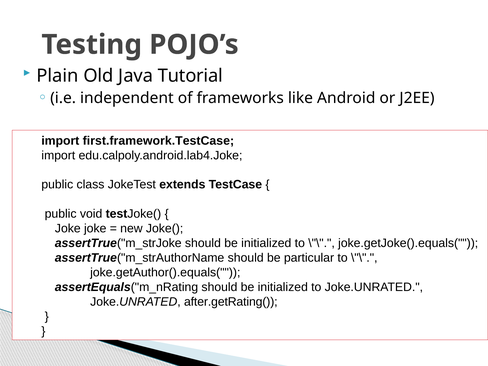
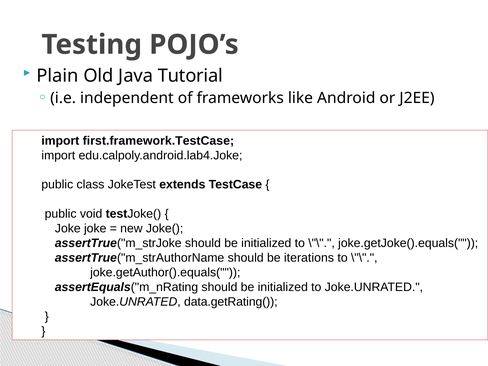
particular: particular -> iterations
after.getRating(: after.getRating( -> data.getRating(
